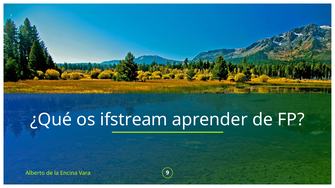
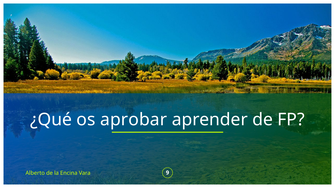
ifstream: ifstream -> aprobar
